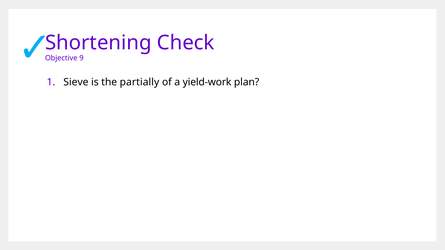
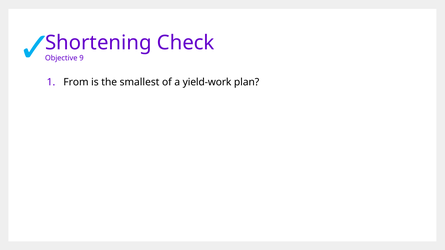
Sieve: Sieve -> From
partially: partially -> smallest
